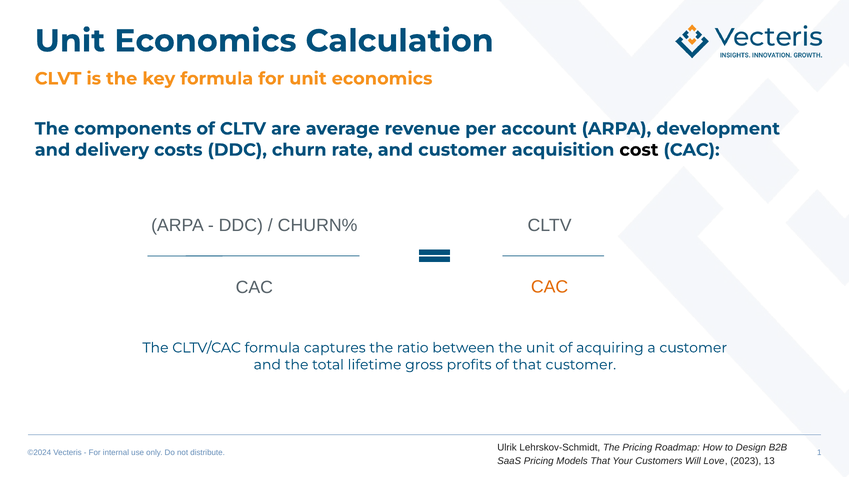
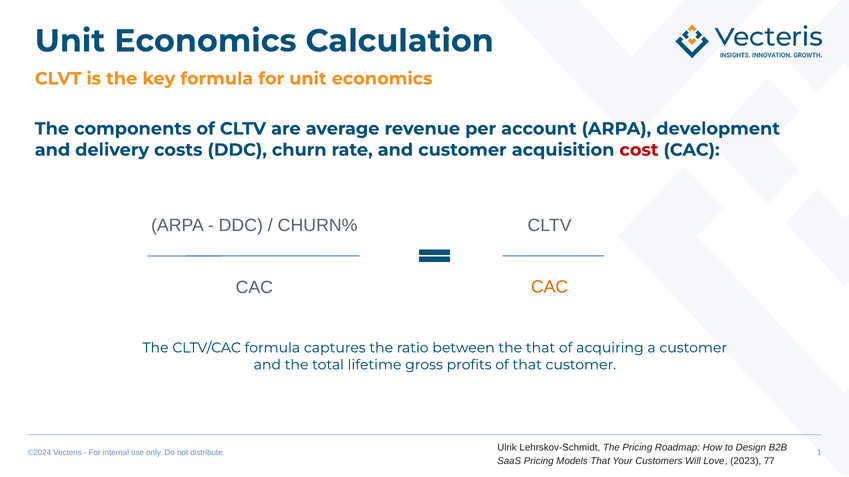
cost colour: black -> red
the unit: unit -> that
13: 13 -> 77
